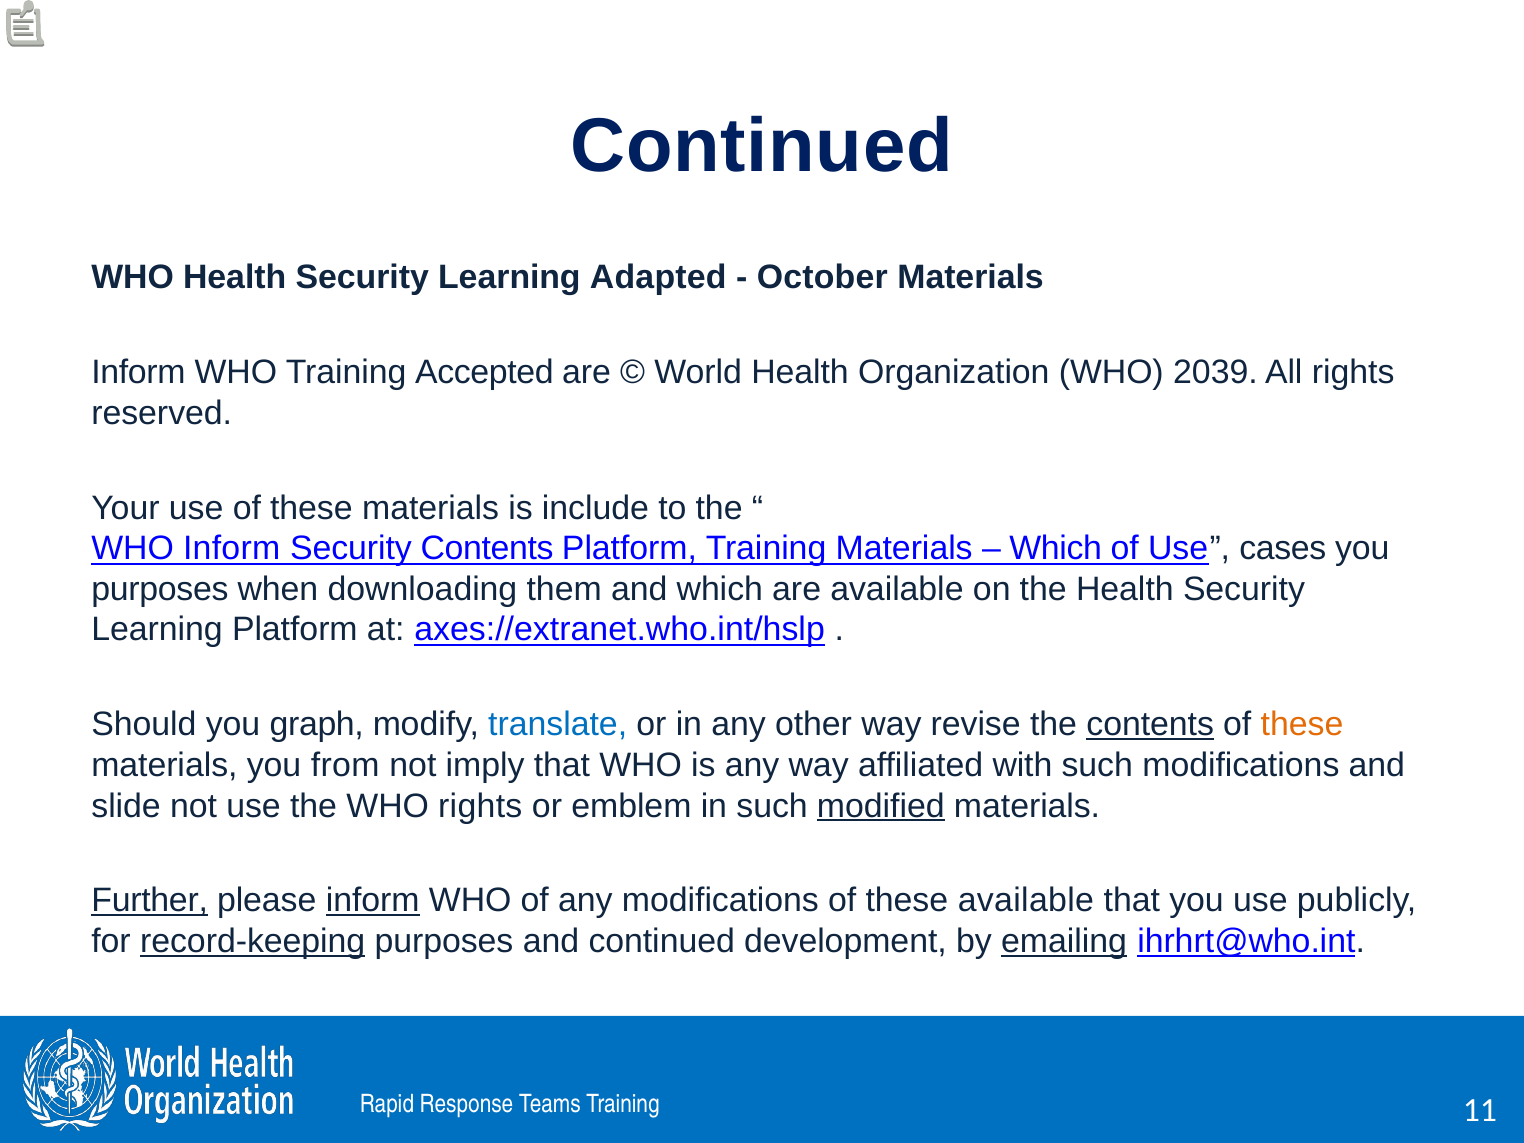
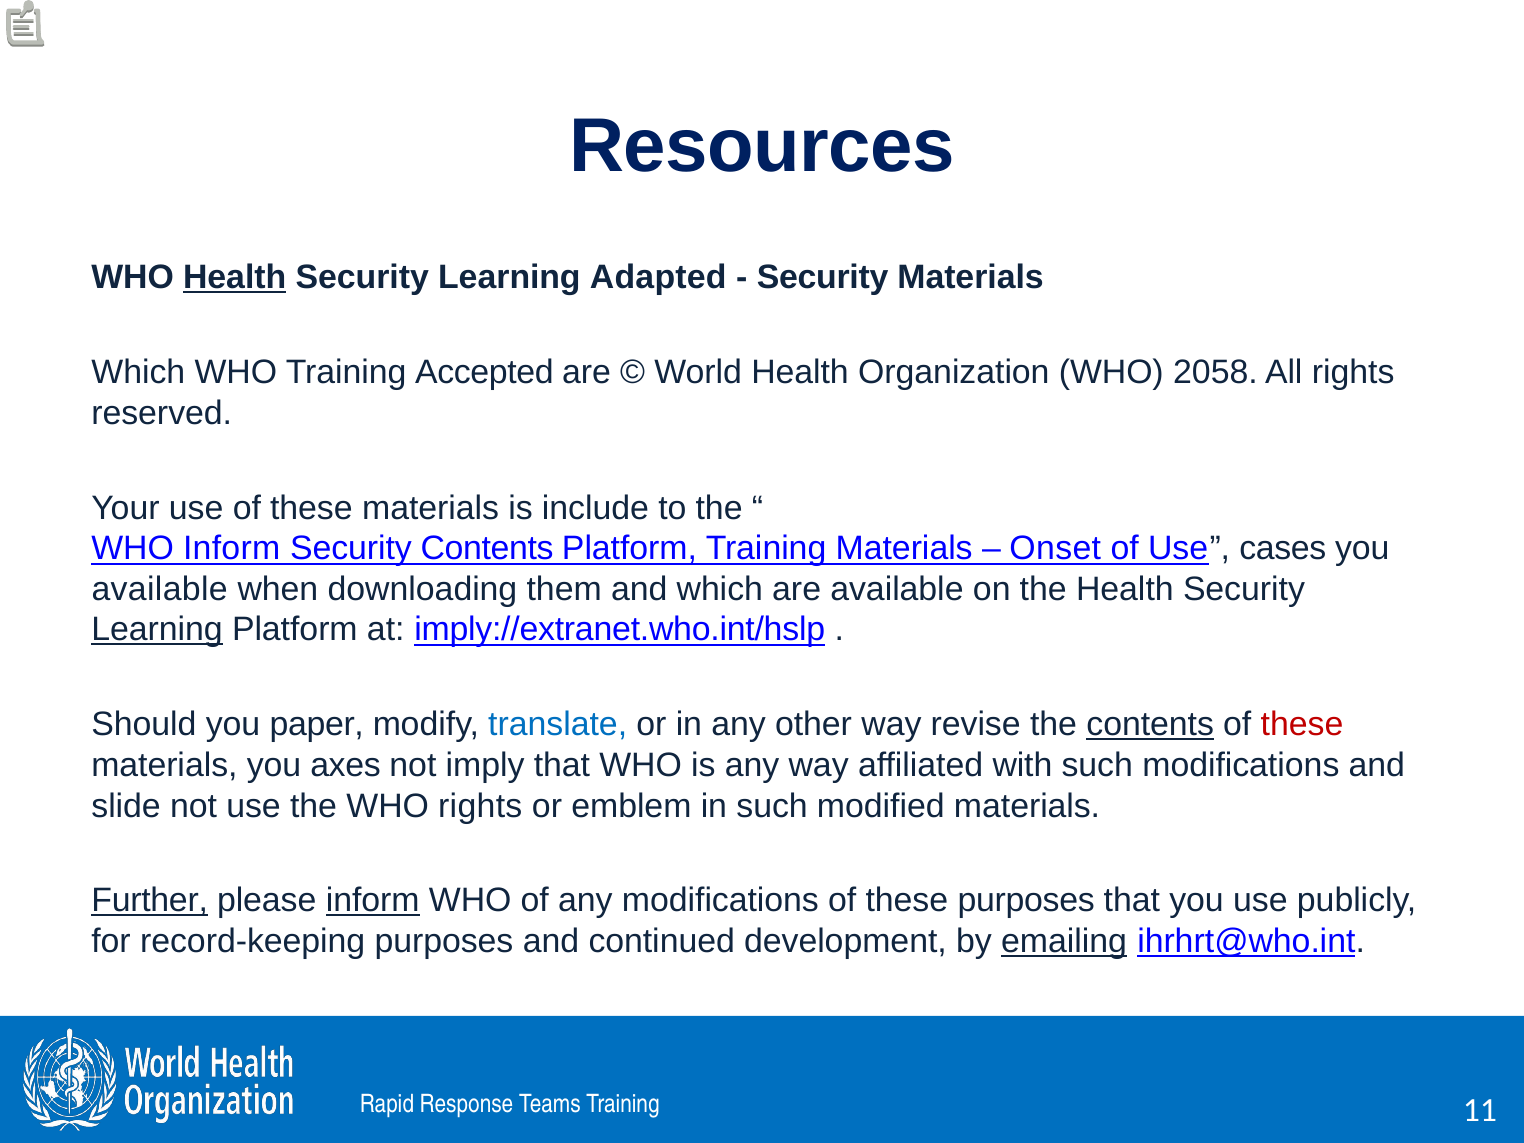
Continued at (761, 146): Continued -> Resources
Health at (235, 278) underline: none -> present
October at (822, 278): October -> Security
Inform at (138, 373): Inform -> Which
2039: 2039 -> 2058
Which at (1056, 549): Which -> Onset
purposes at (160, 589): purposes -> available
Learning at (157, 630) underline: none -> present
axes://extranet.who.int/hslp: axes://extranet.who.int/hslp -> imply://extranet.who.int/hslp
graph: graph -> paper
these at (1302, 725) colour: orange -> red
from: from -> axes
modified underline: present -> none
these available: available -> purposes
record-keeping underline: present -> none
